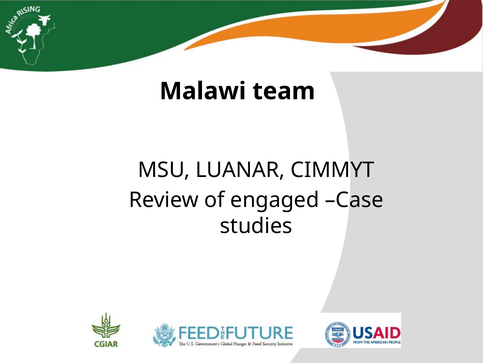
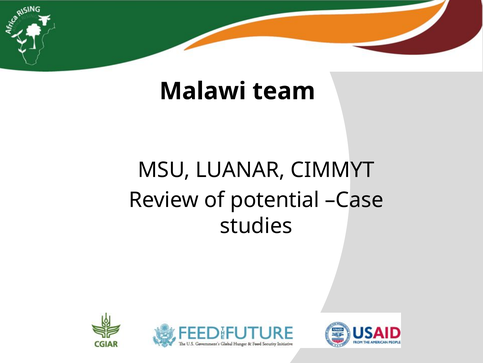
engaged: engaged -> potential
